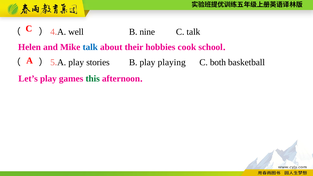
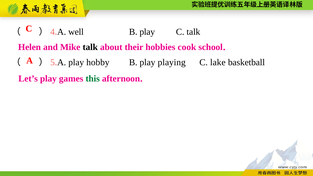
nine at (147, 32): nine -> play
talk at (90, 47) colour: blue -> black
stories: stories -> hobby
both: both -> lake
